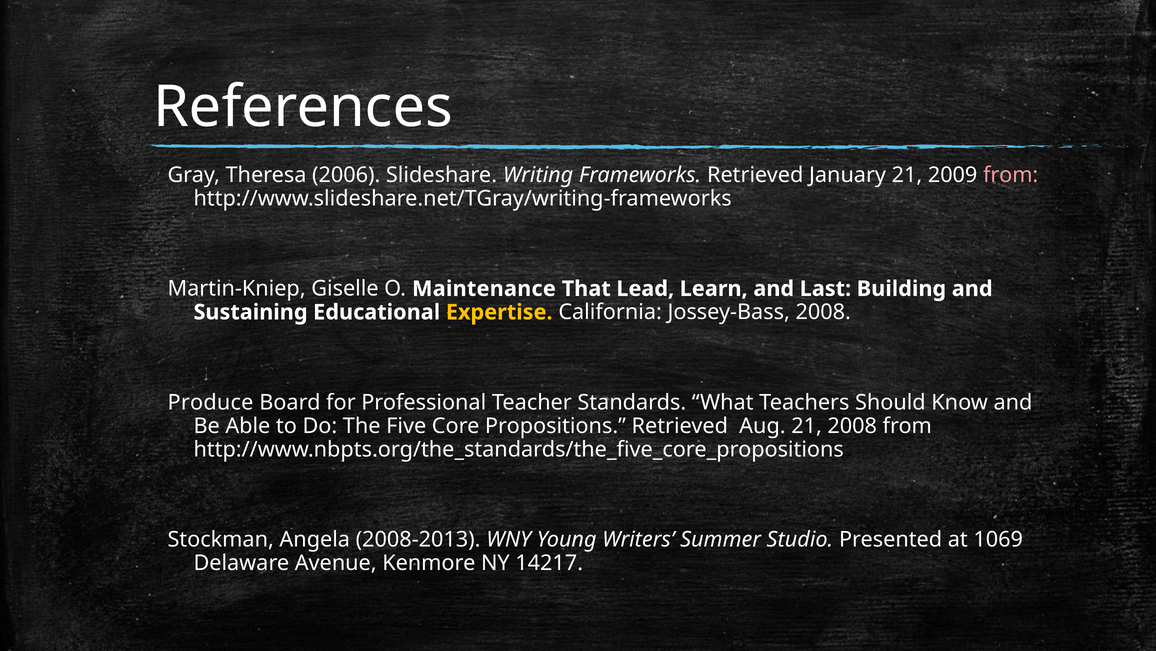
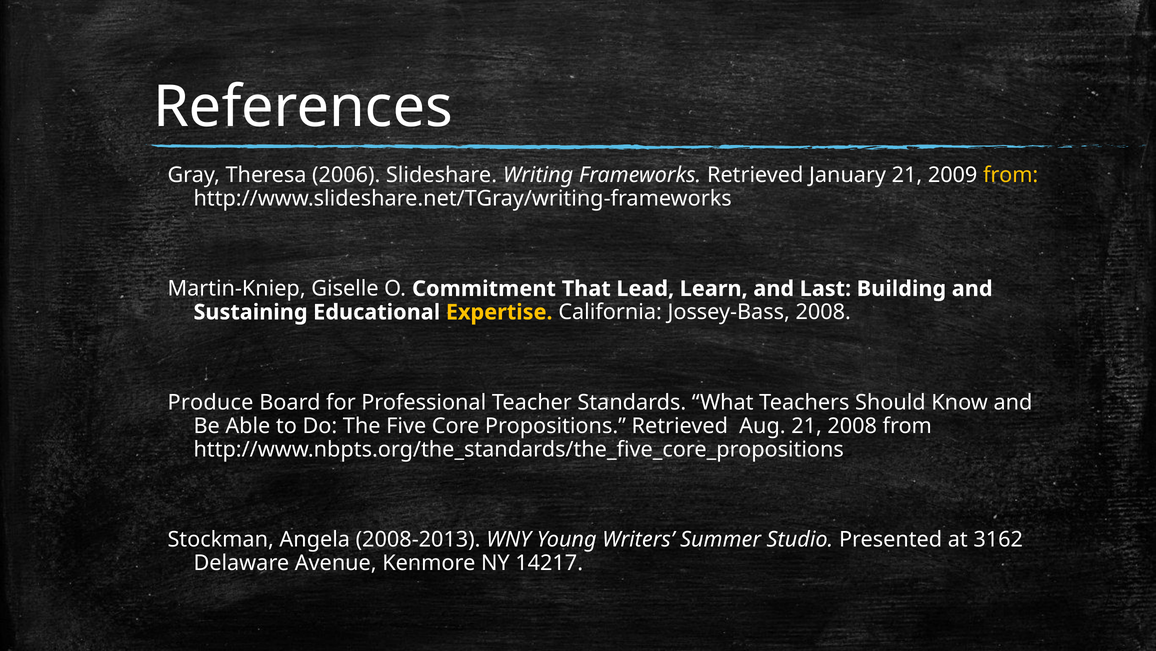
from at (1011, 175) colour: pink -> yellow
Maintenance: Maintenance -> Commitment
1069: 1069 -> 3162
